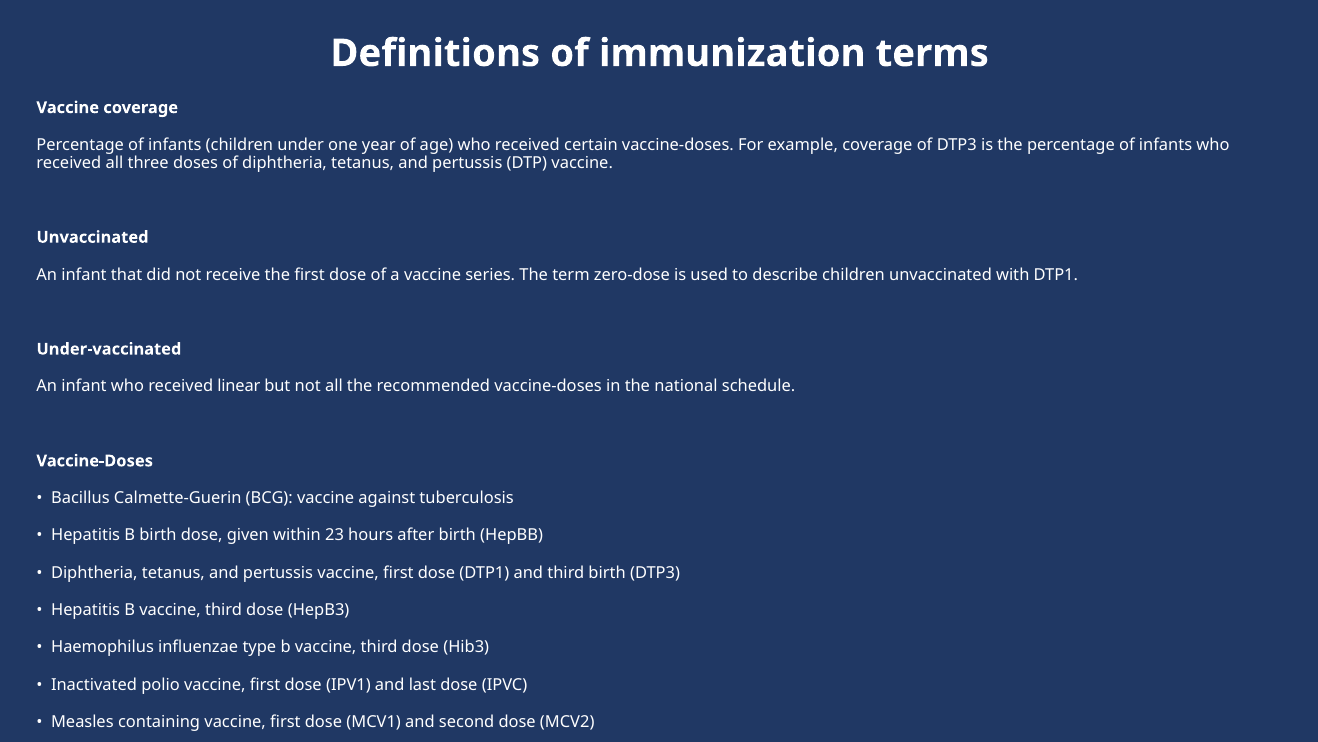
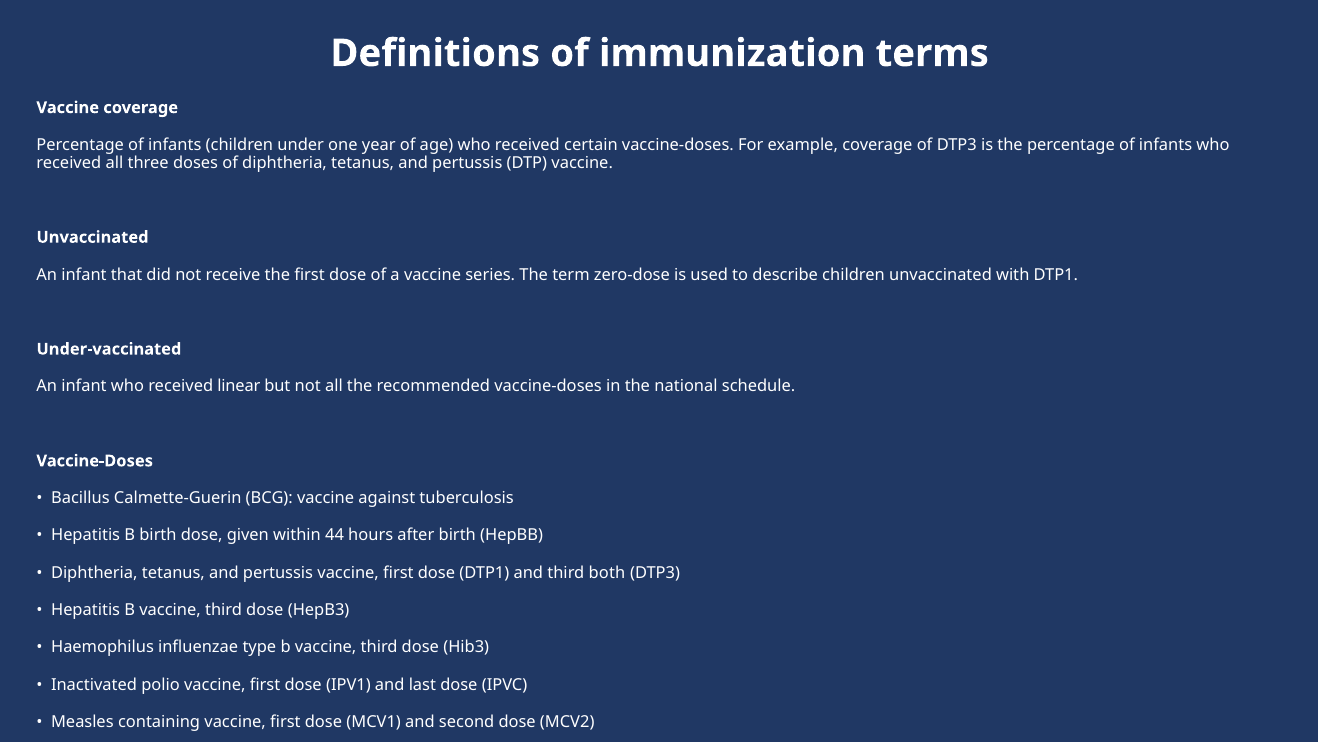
23: 23 -> 44
third birth: birth -> both
